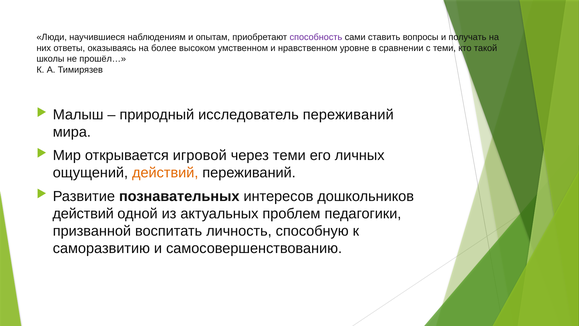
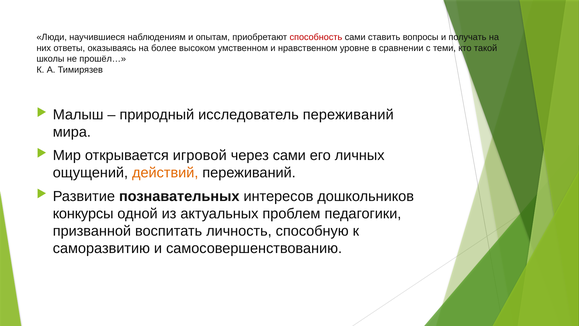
способность colour: purple -> red
через теми: теми -> сами
действий at (83, 213): действий -> конкурсы
